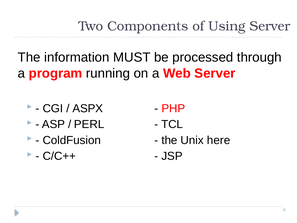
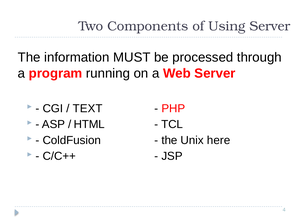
ASPX: ASPX -> TEXT
PERL: PERL -> HTML
